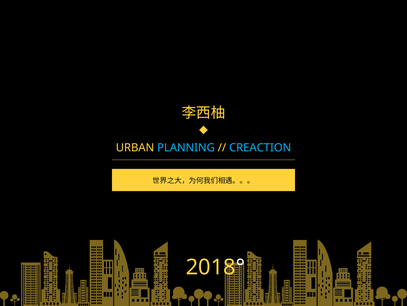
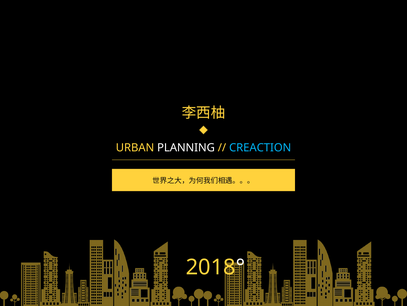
PLANNING colour: light blue -> white
